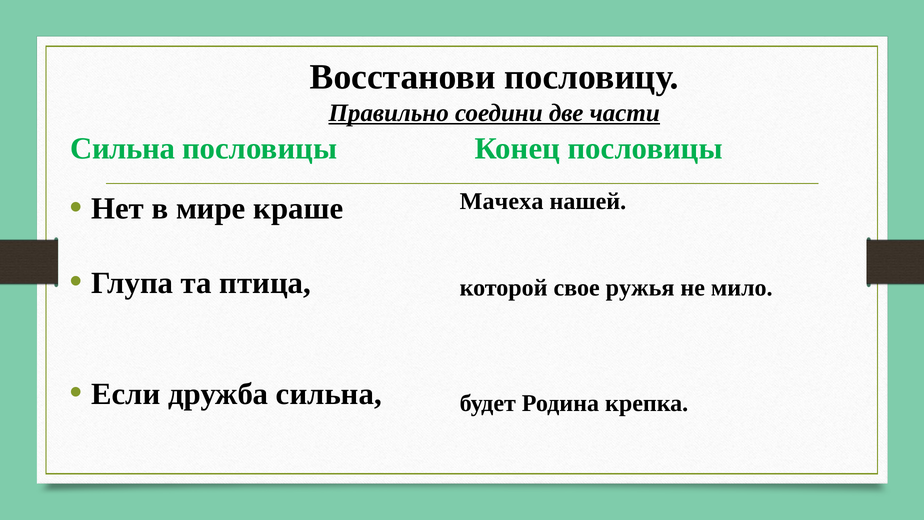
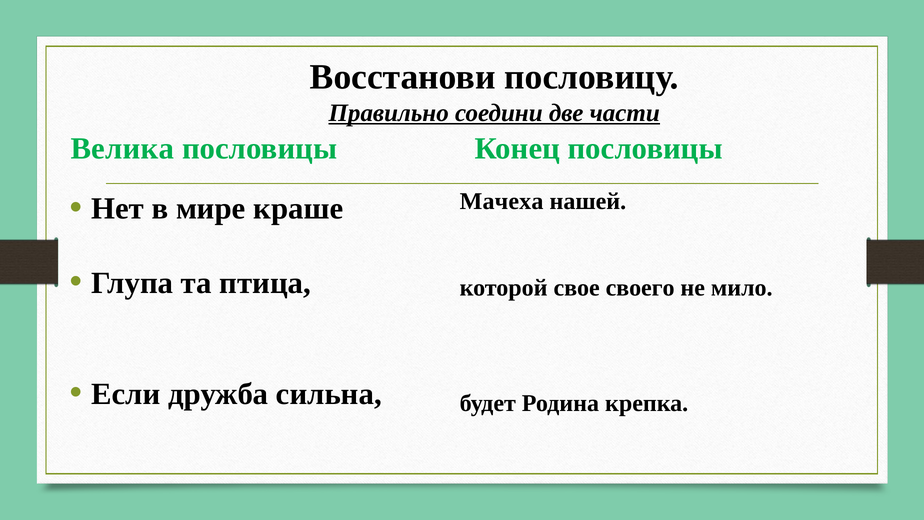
Сильна at (123, 148): Сильна -> Велика
ружья: ружья -> своего
